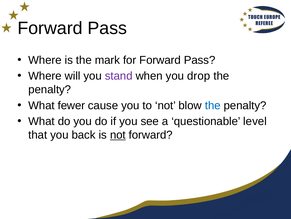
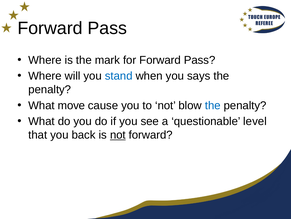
stand colour: purple -> blue
drop: drop -> says
fewer: fewer -> move
